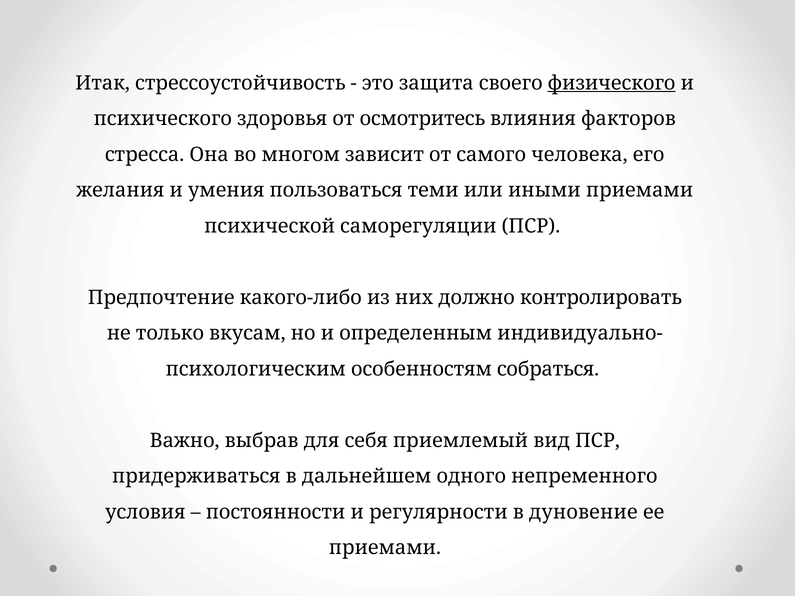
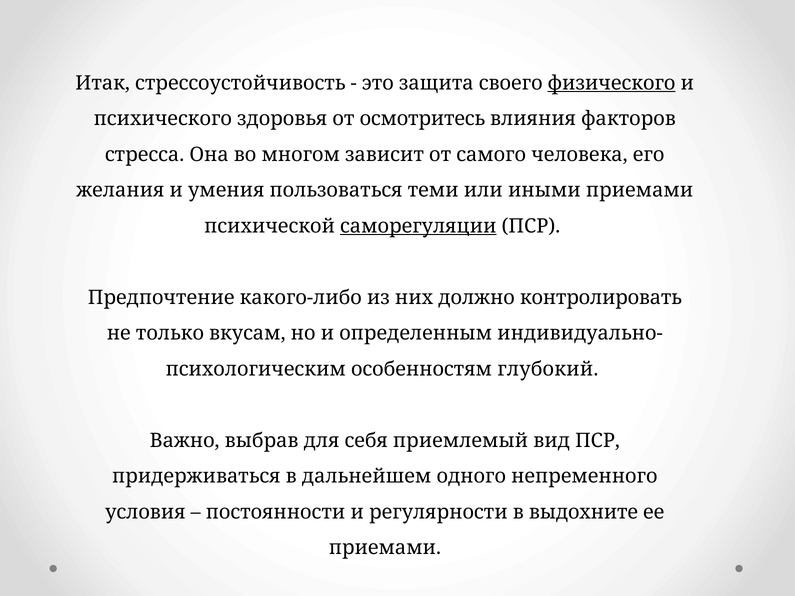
саморегуляции underline: none -> present
собраться: собраться -> глубокий
дуновение: дуновение -> выдохните
